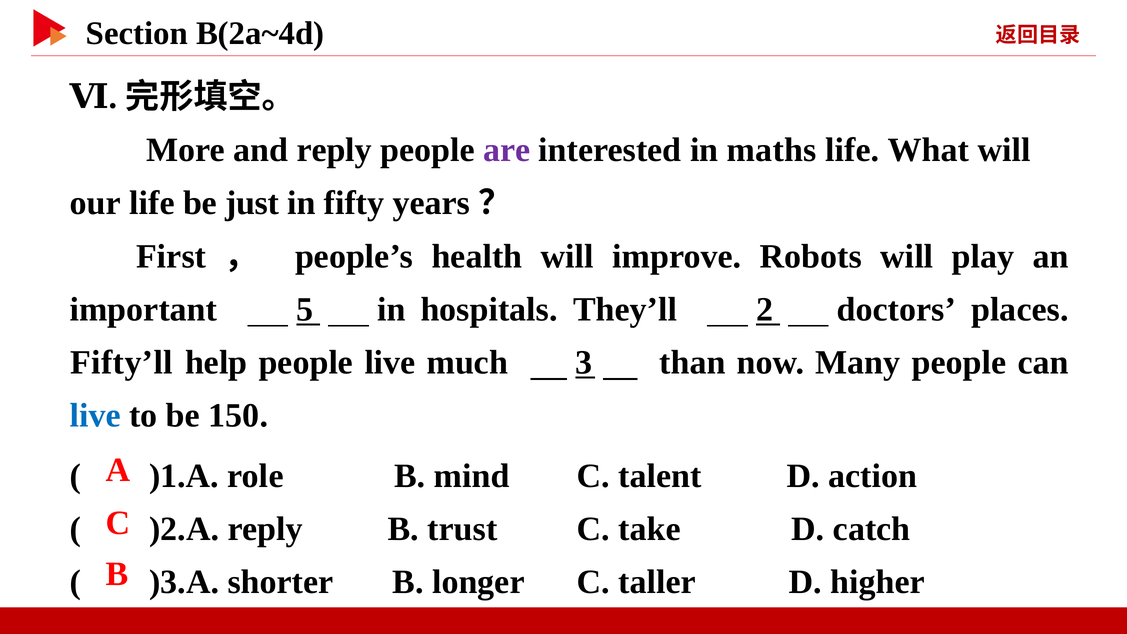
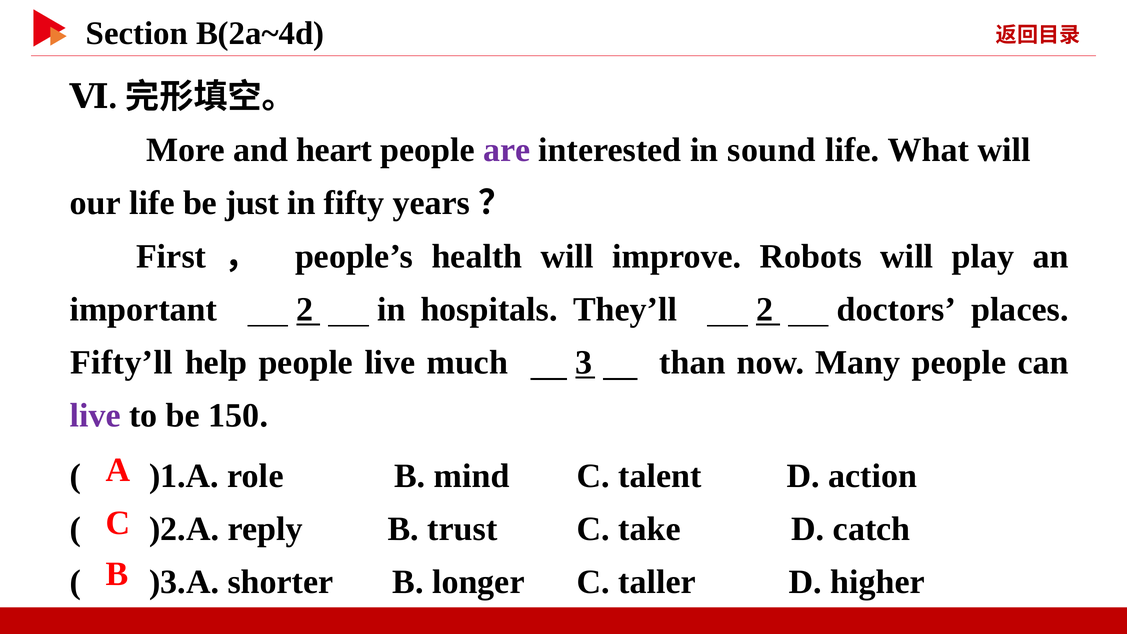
and reply: reply -> heart
maths: maths -> sound
important 5: 5 -> 2
live at (95, 416) colour: blue -> purple
